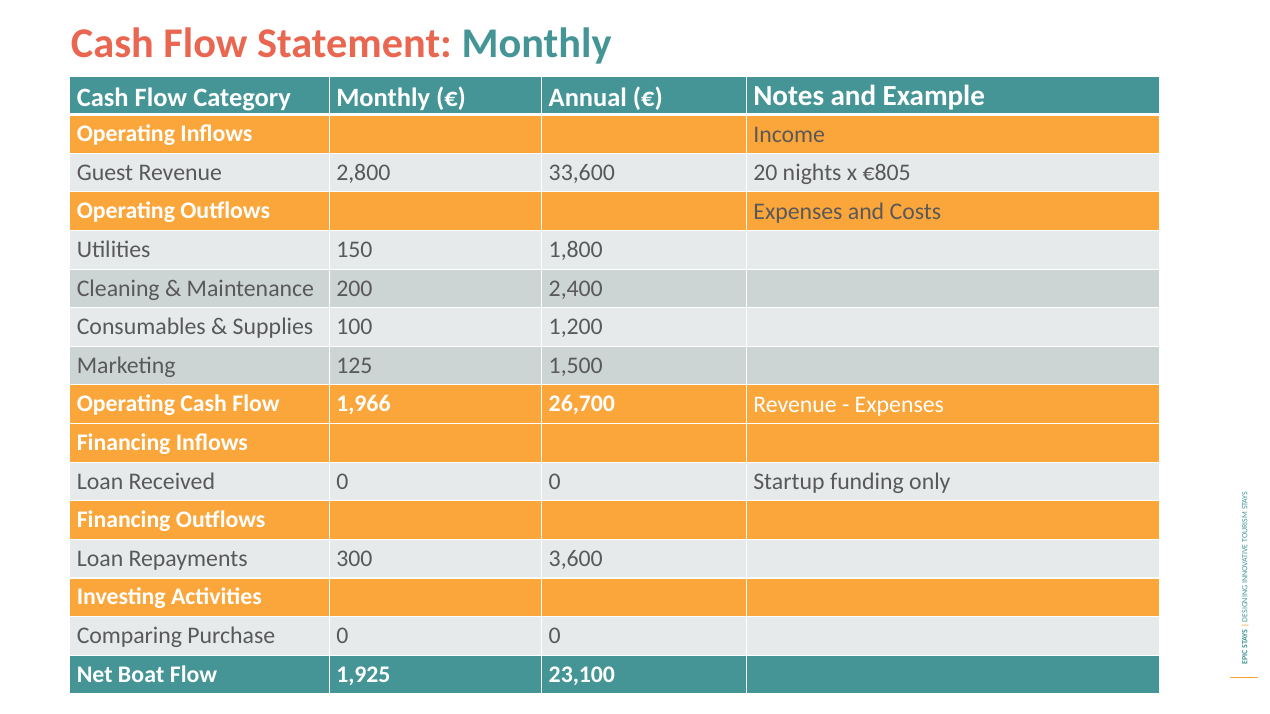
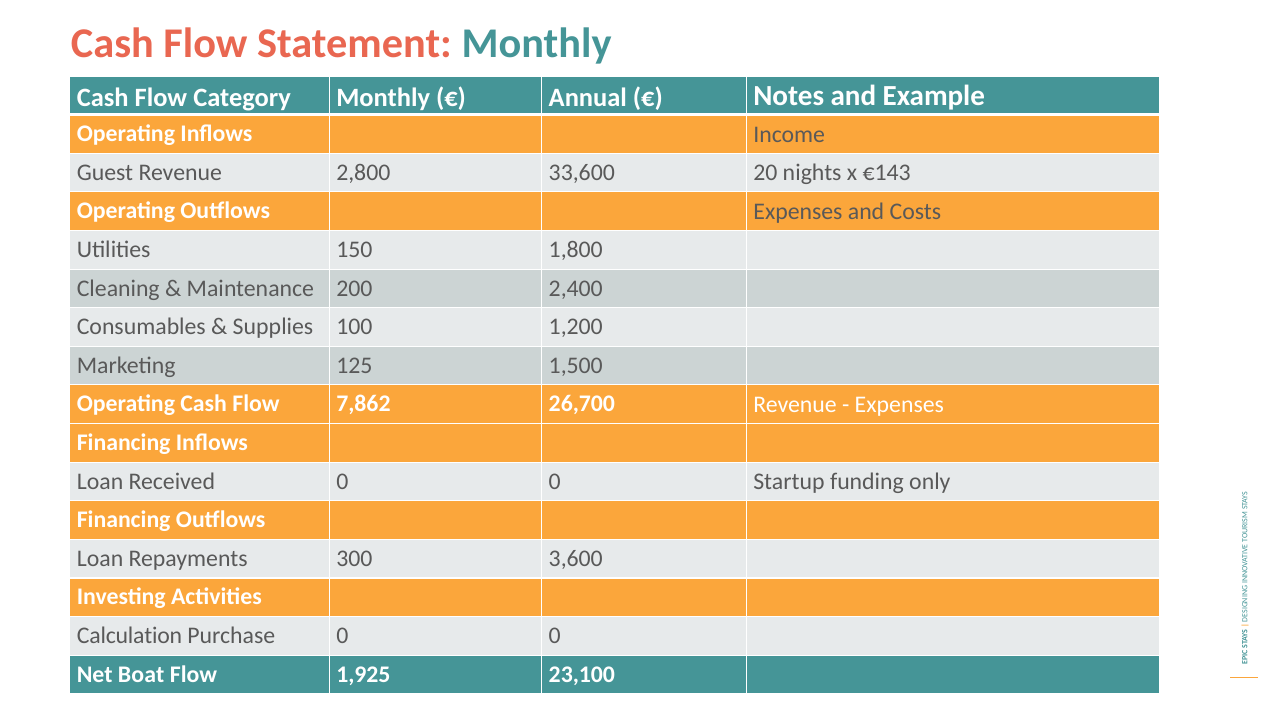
€805: €805 -> €143
1,966: 1,966 -> 7,862
Comparing: Comparing -> Calculation
